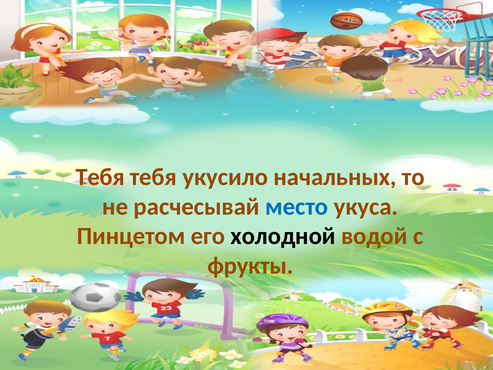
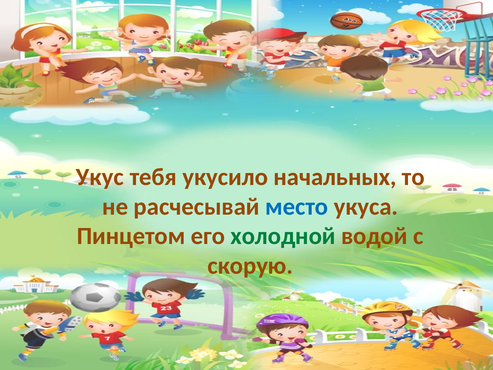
Тебя at (100, 177): Тебя -> Укус
холодной colour: black -> green
фрукты: фрукты -> скорую
